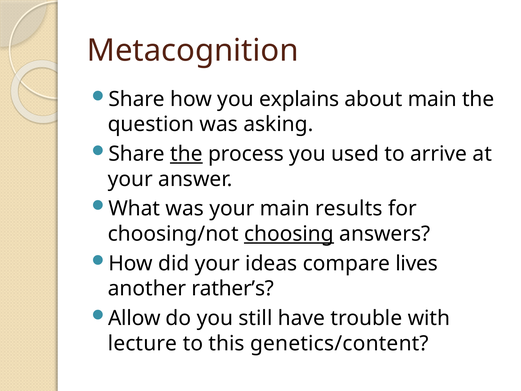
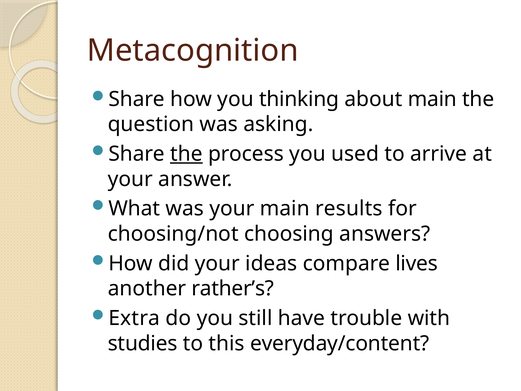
explains: explains -> thinking
choosing underline: present -> none
Allow: Allow -> Extra
lecture: lecture -> studies
genetics/content: genetics/content -> everyday/content
